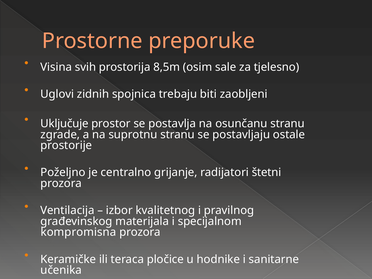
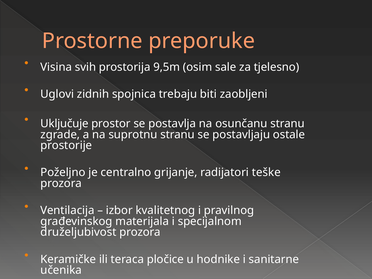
8,5m: 8,5m -> 9,5m
štetni: štetni -> teške
kompromisna: kompromisna -> druželjubivost
